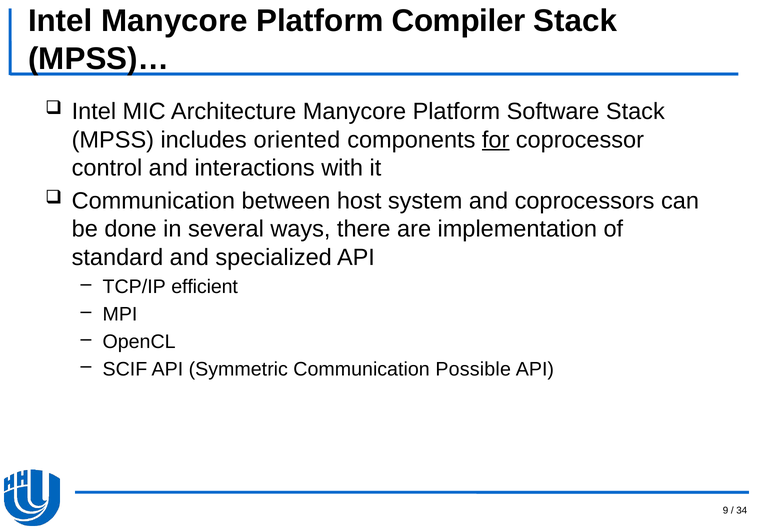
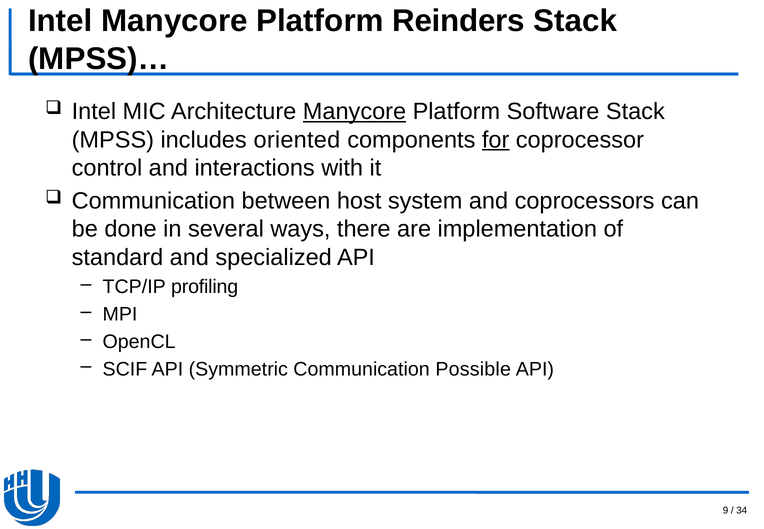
Compiler: Compiler -> Reinders
Manycore at (355, 112) underline: none -> present
efficient: efficient -> profiling
